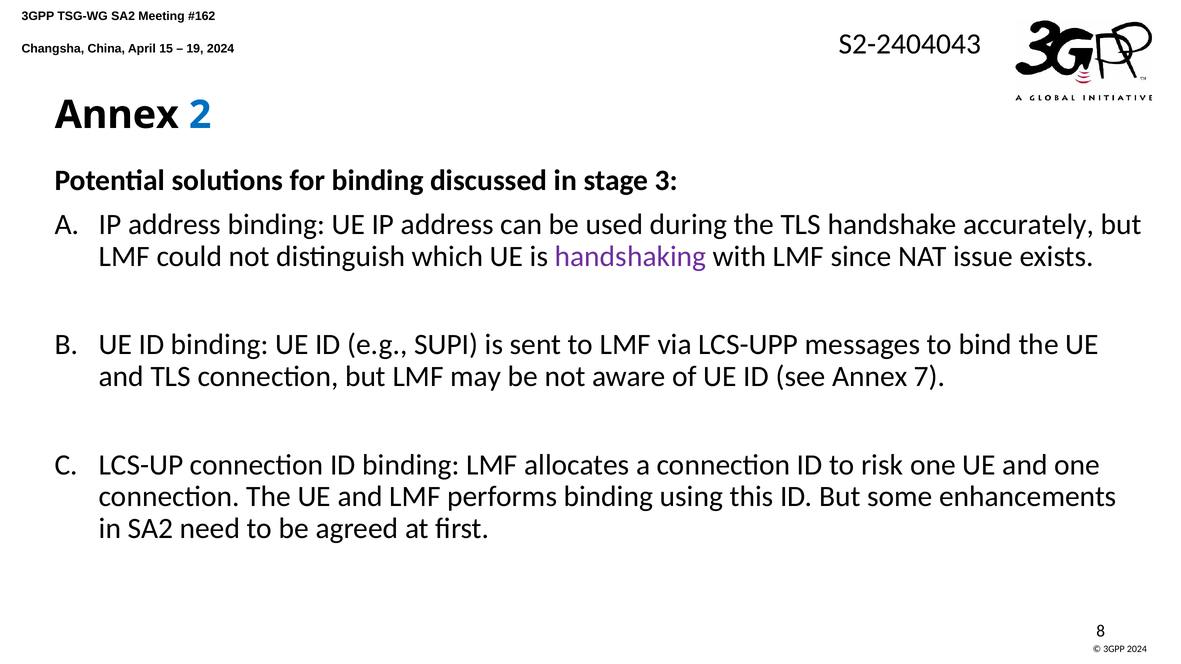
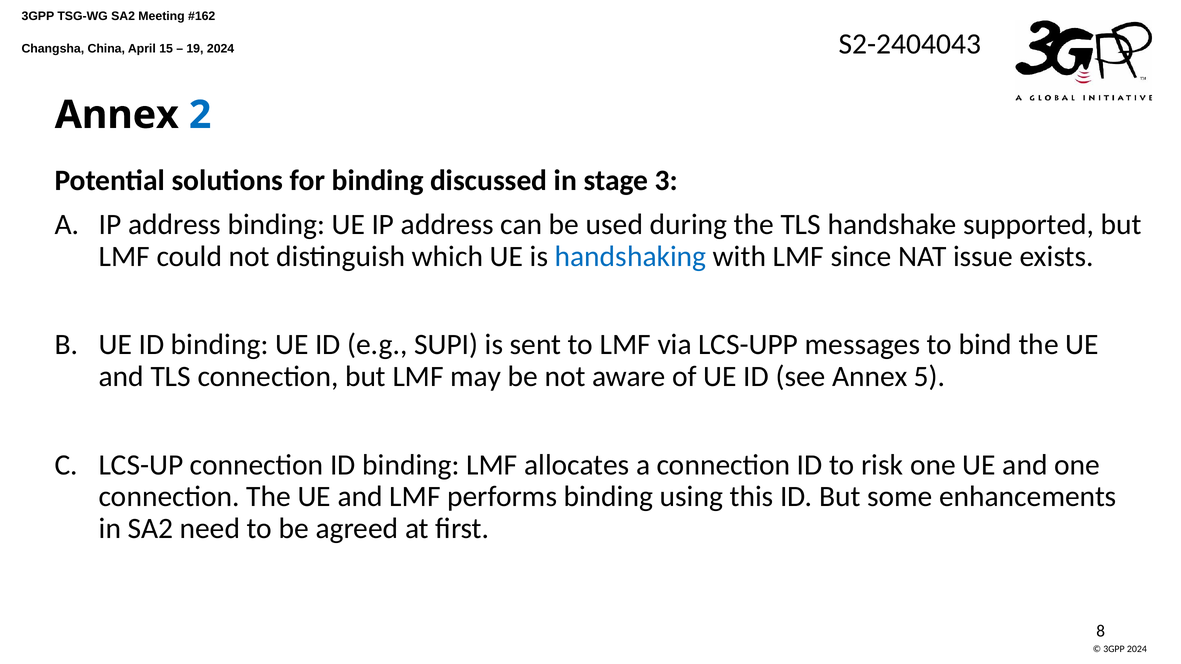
accurately: accurately -> supported
handshaking colour: purple -> blue
7: 7 -> 5
